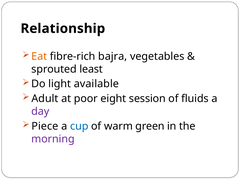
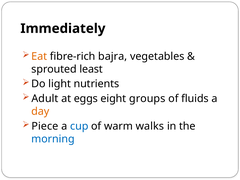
Relationship: Relationship -> Immediately
available: available -> nutrients
poor: poor -> eggs
session: session -> groups
day colour: purple -> orange
green: green -> walks
morning colour: purple -> blue
